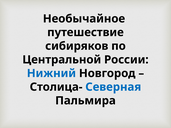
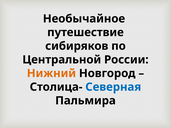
Нижний colour: blue -> orange
